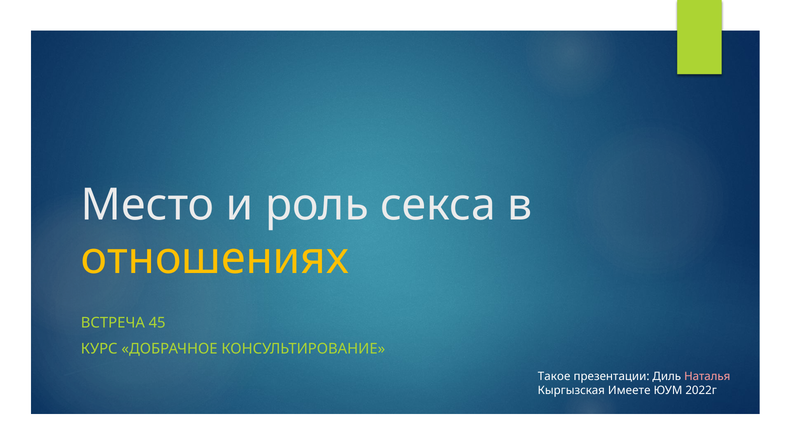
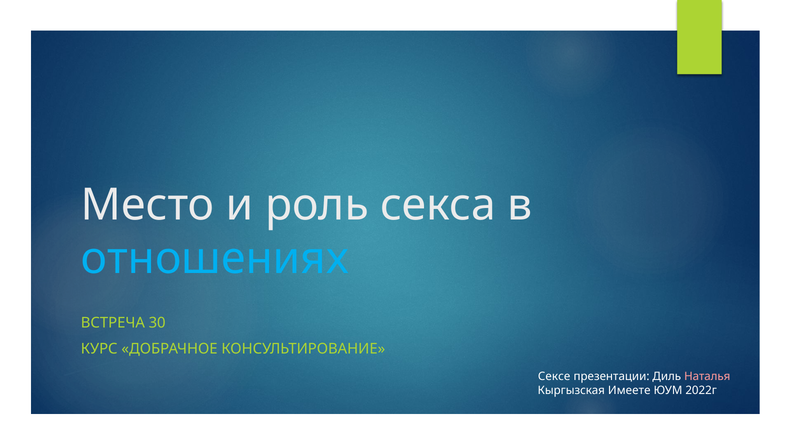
отношениях colour: yellow -> light blue
45: 45 -> 30
Такое: Такое -> Сексе
